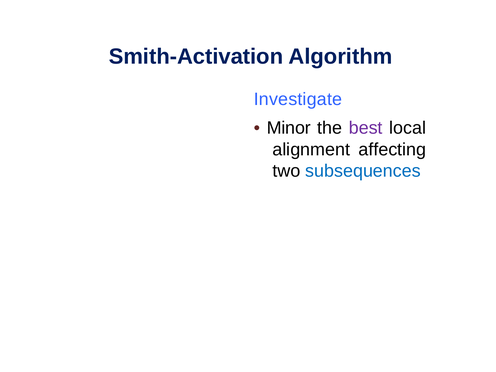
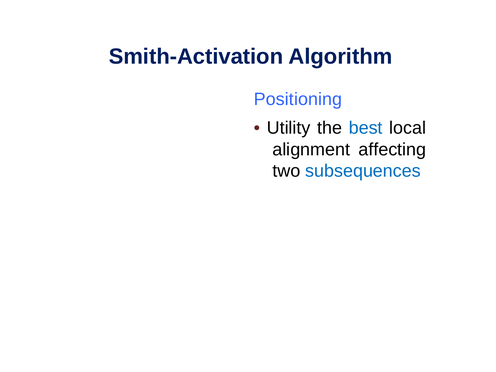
Investigate: Investigate -> Positioning
Minor: Minor -> Utility
best colour: purple -> blue
